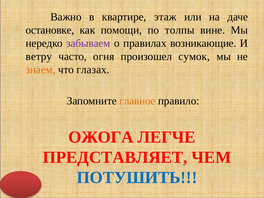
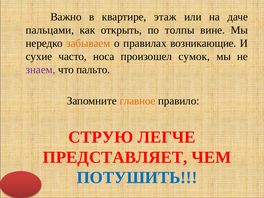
остановке: остановке -> пальцами
помощи: помощи -> открыть
забываем colour: purple -> orange
ветру: ветру -> сухие
огня: огня -> носа
знаем colour: orange -> purple
глазах: глазах -> пальто
ОЖОГА: ОЖОГА -> СТРУЮ
